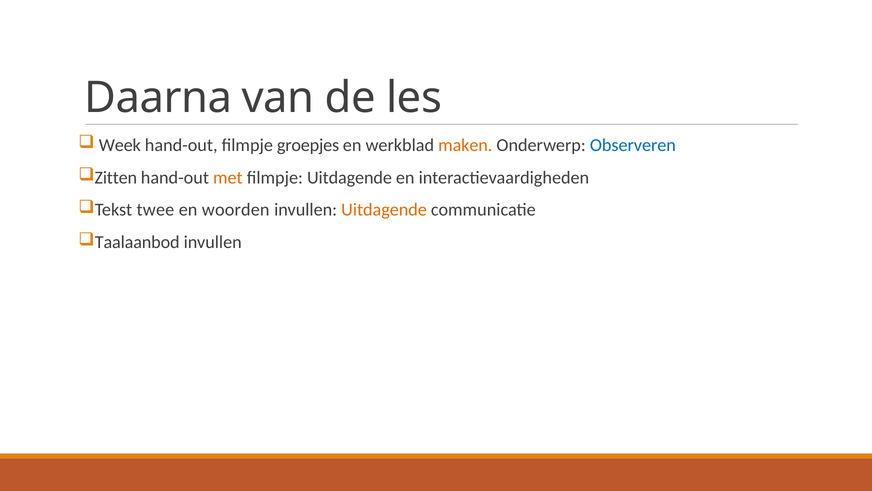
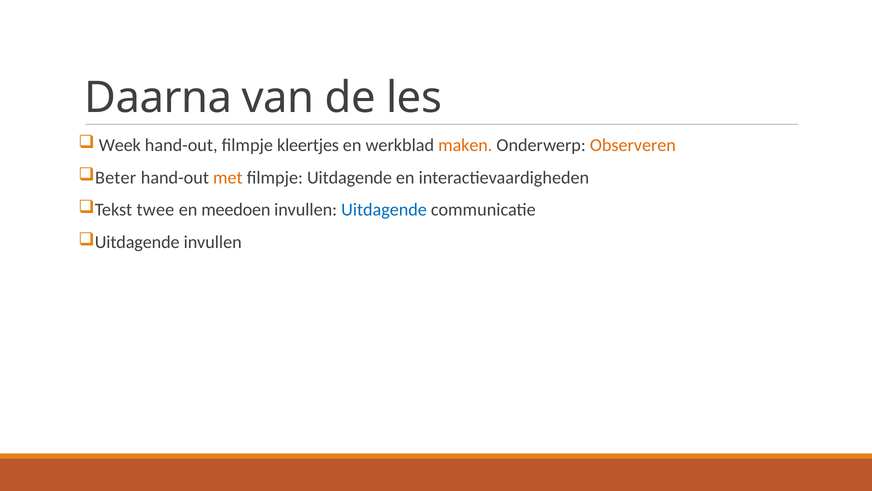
groepjes: groepjes -> kleertjes
Observeren colour: blue -> orange
Zitten: Zitten -> Beter
woorden: woorden -> meedoen
Uitdagende at (384, 210) colour: orange -> blue
Taalaanbod at (137, 242): Taalaanbod -> Uitdagende
